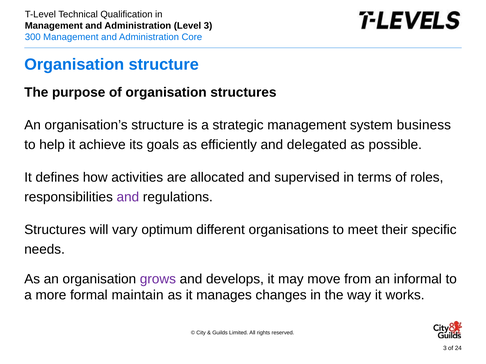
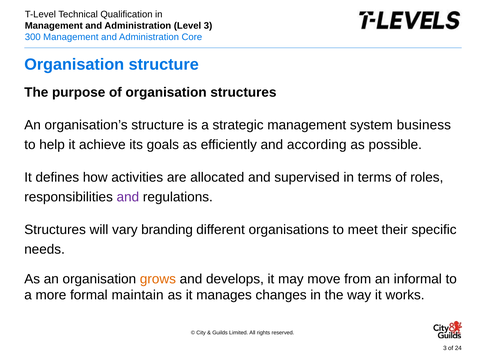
delegated: delegated -> according
optimum: optimum -> branding
grows colour: purple -> orange
